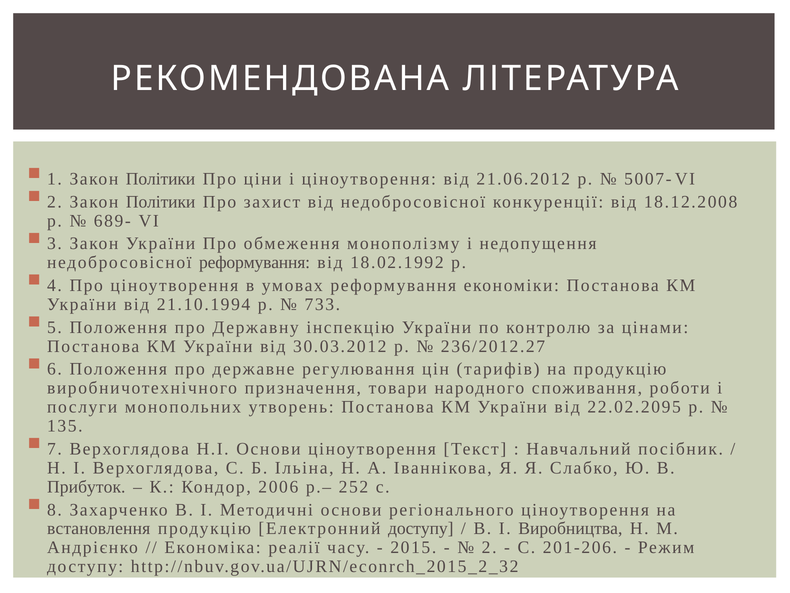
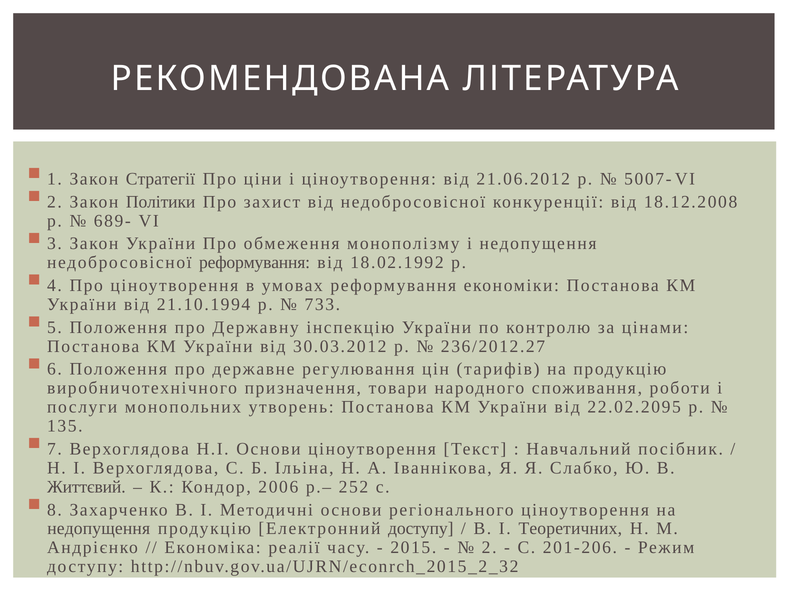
1 Закон Політики: Політики -> Стратегії
Прибуток: Прибуток -> Життєвий
встановлення at (99, 528): встановлення -> недопущення
Виробництва: Виробництва -> Теоретичних
